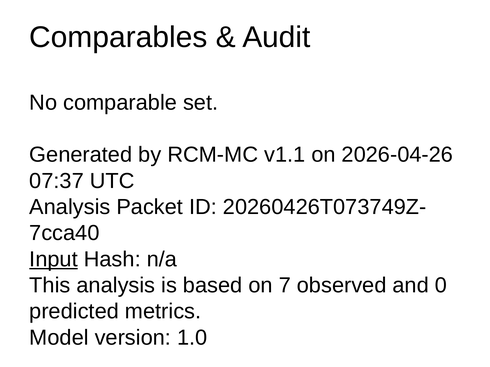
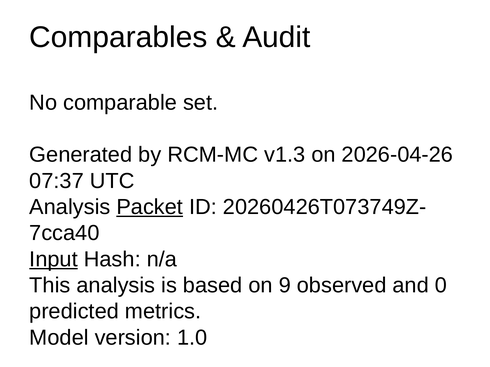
v1.1: v1.1 -> v1.3
Packet underline: none -> present
7: 7 -> 9
